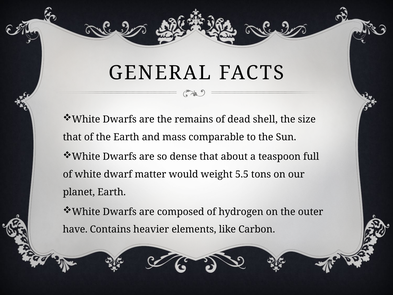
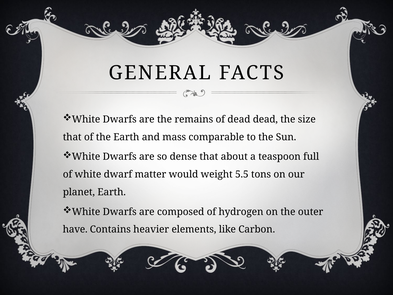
dead shell: shell -> dead
